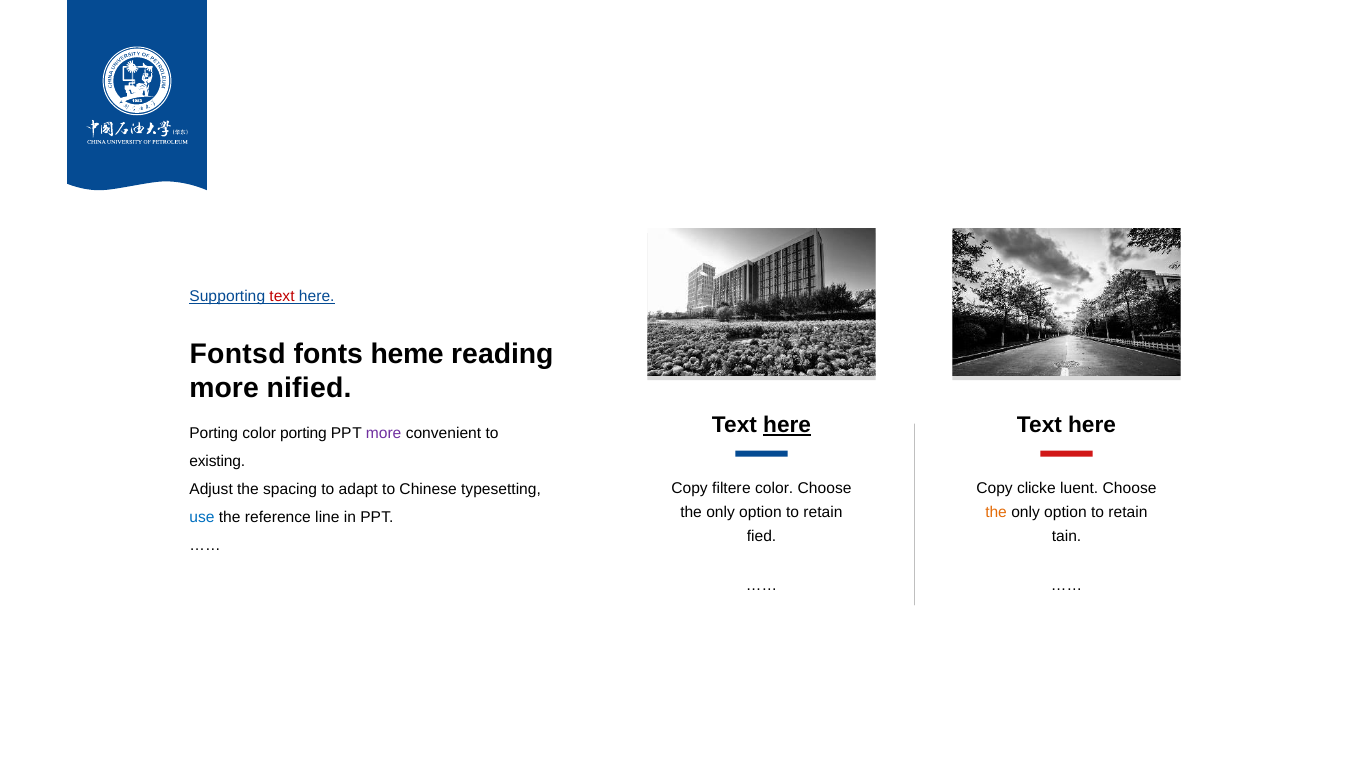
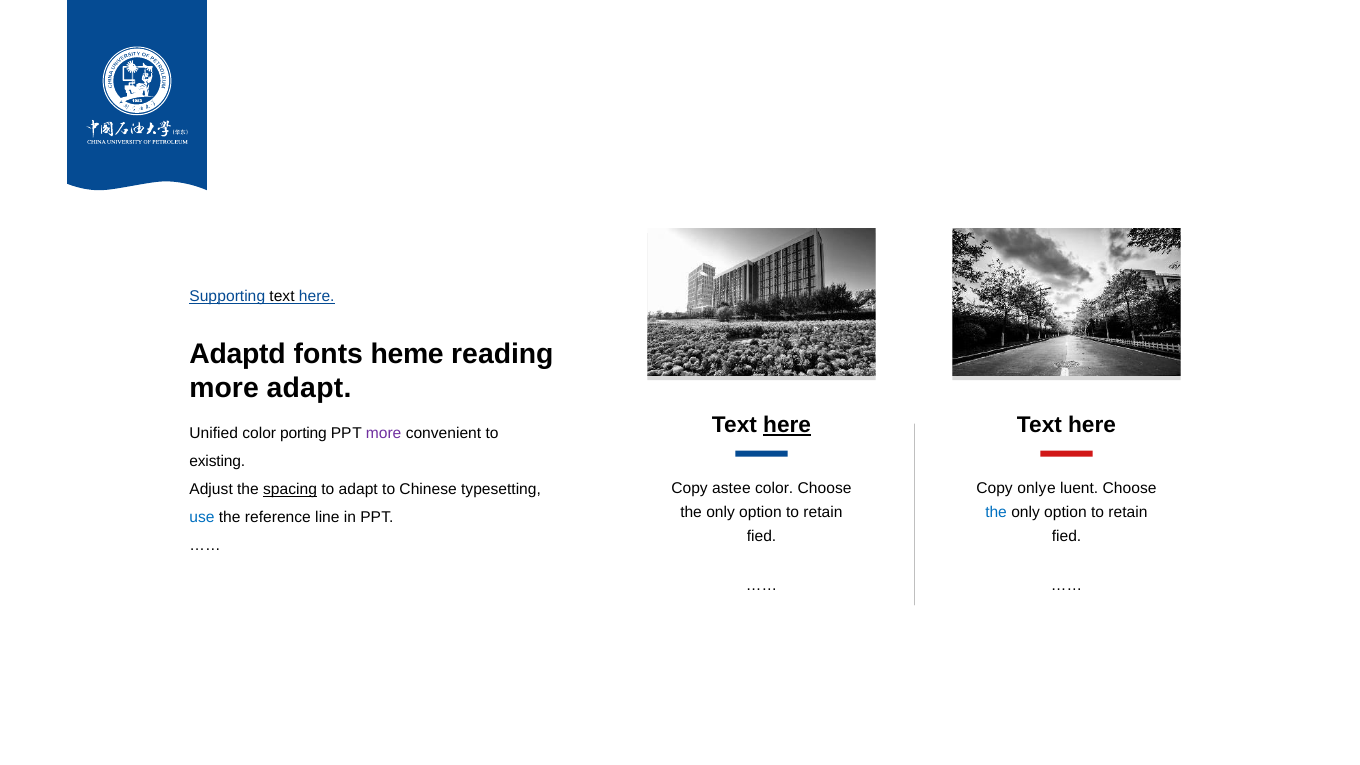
text colour: red -> black
Fonts at (229, 354): Fonts -> Adapt
more nified: nified -> adapt
Porting at (214, 433): Porting -> Unified
filter: filter -> aste
Copy click: click -> only
spacing underline: none -> present
the at (996, 512) colour: orange -> blue
tain at (1067, 537): tain -> fied
